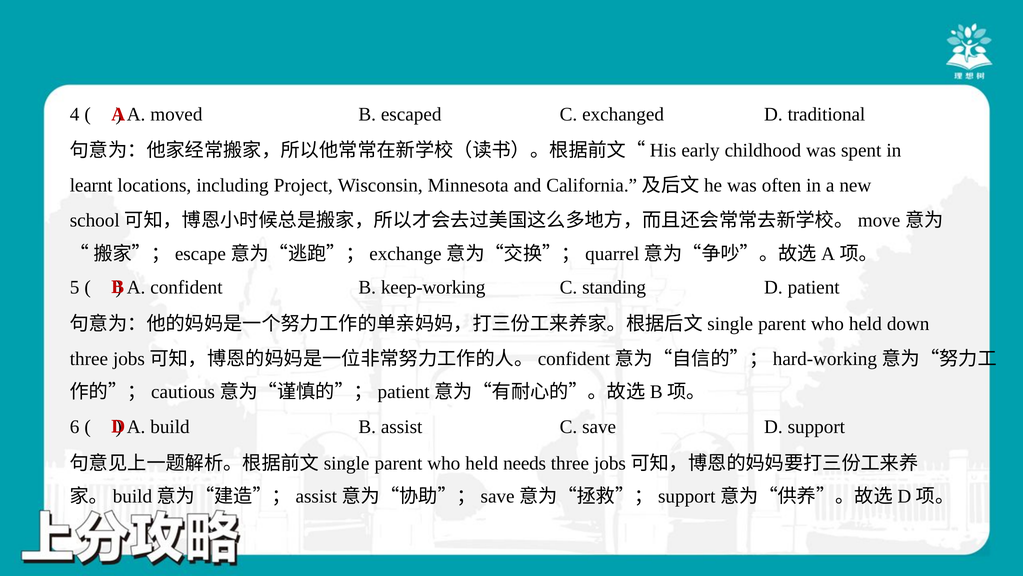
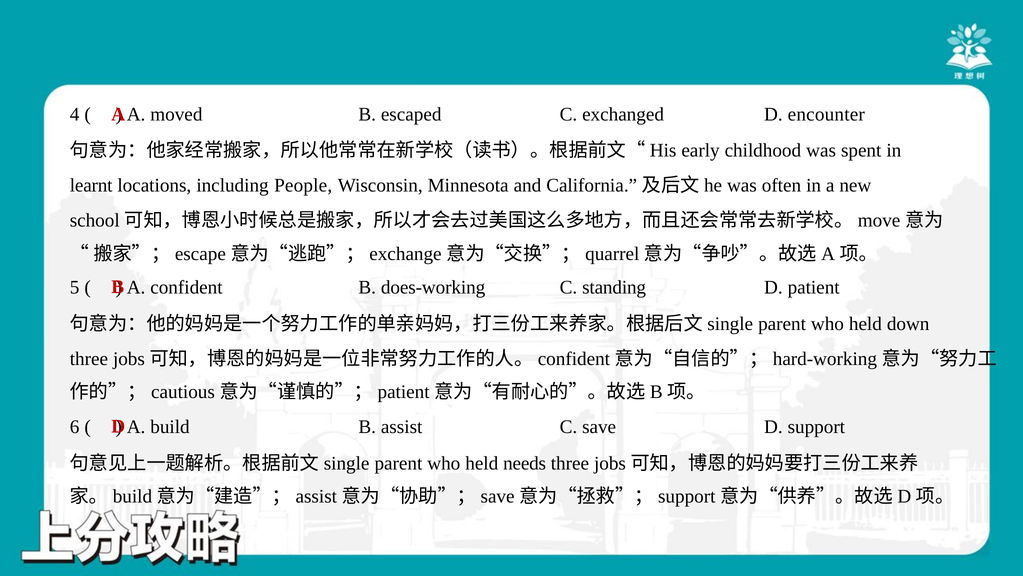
traditional: traditional -> encounter
Project: Project -> People
keep-working: keep-working -> does-working
